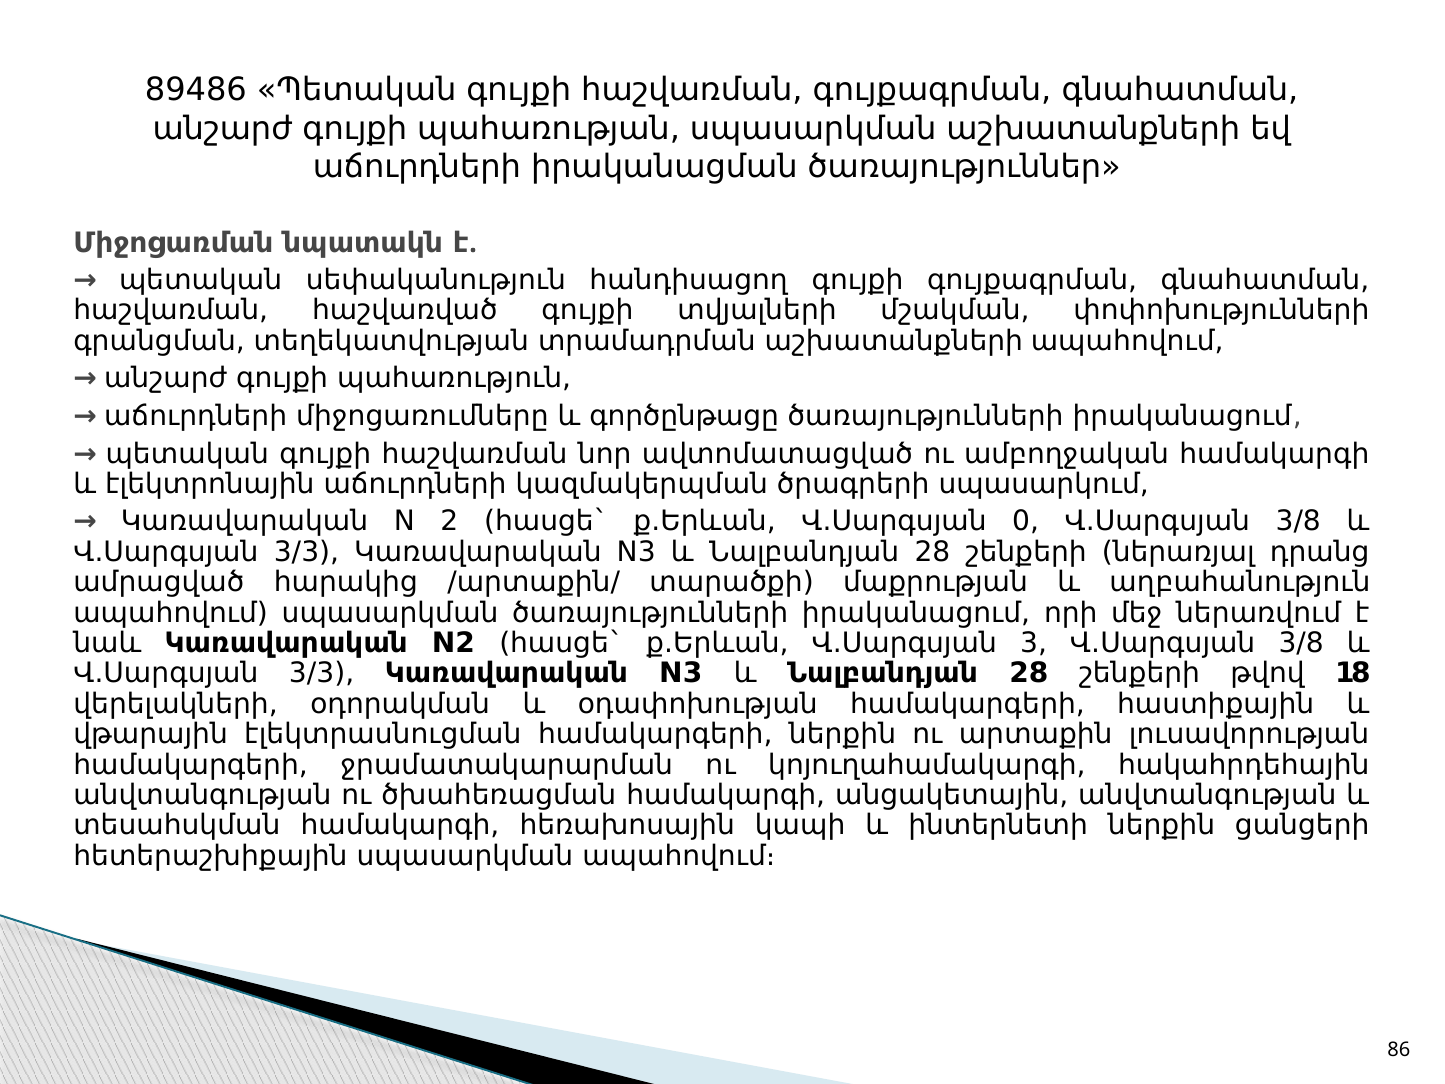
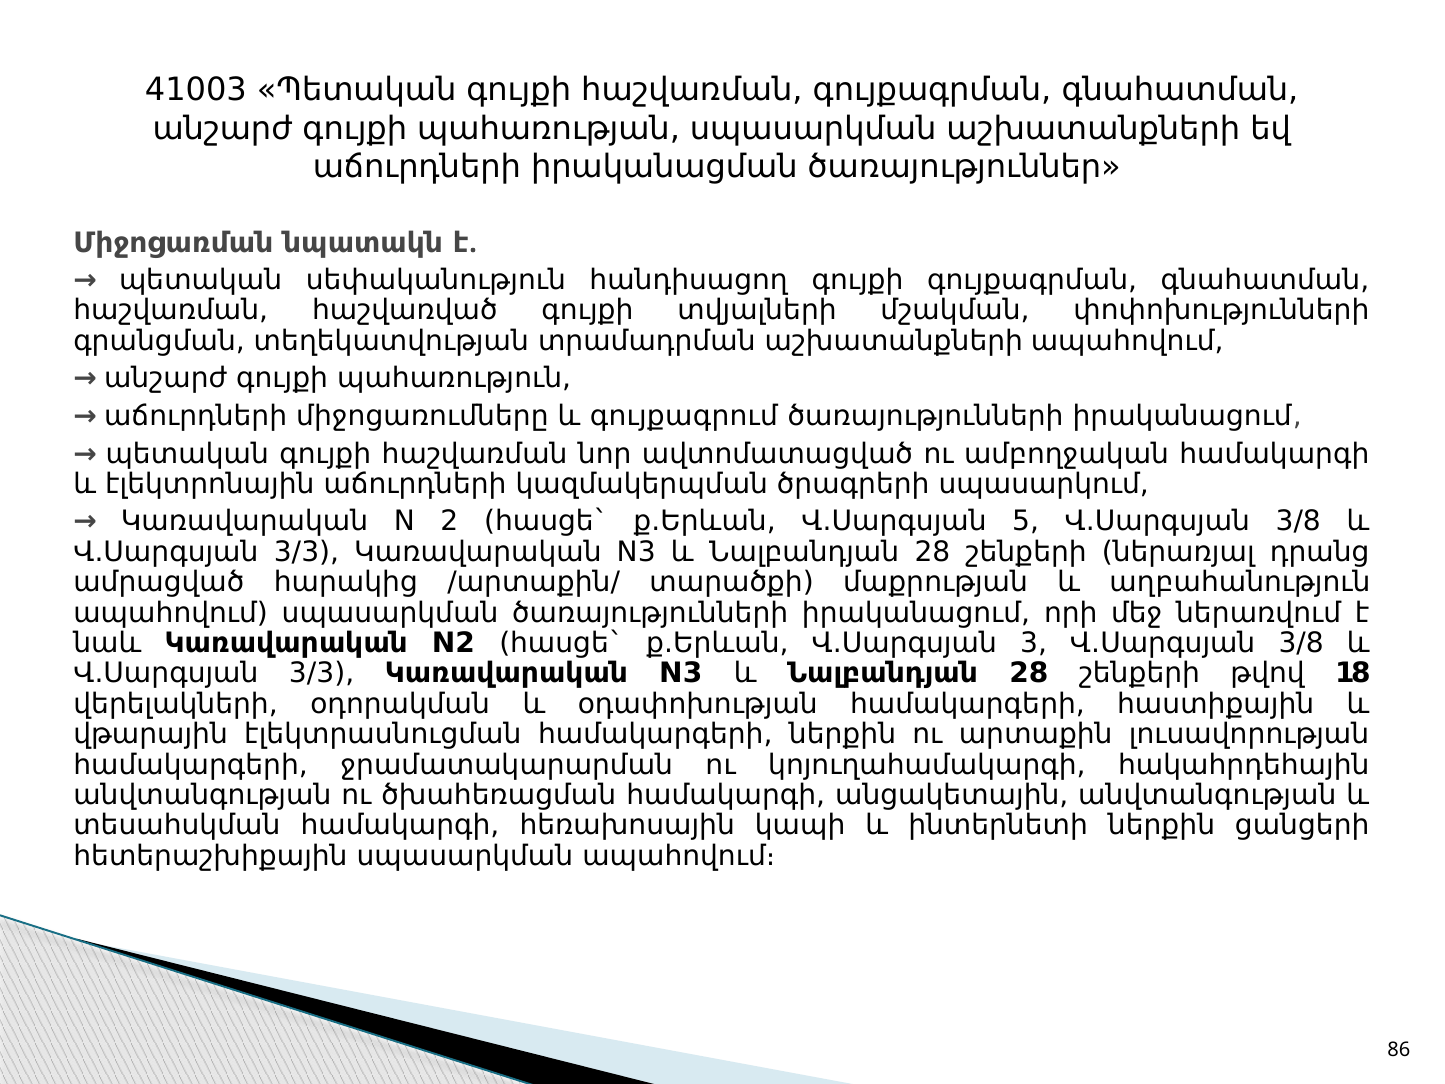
89486: 89486 -> 41003
գործընթացը: գործընթացը -> գույքագրում
0: 0 -> 5
